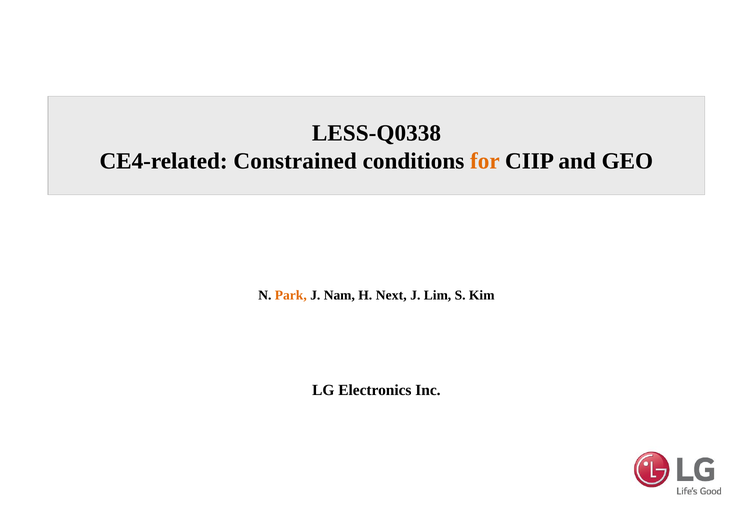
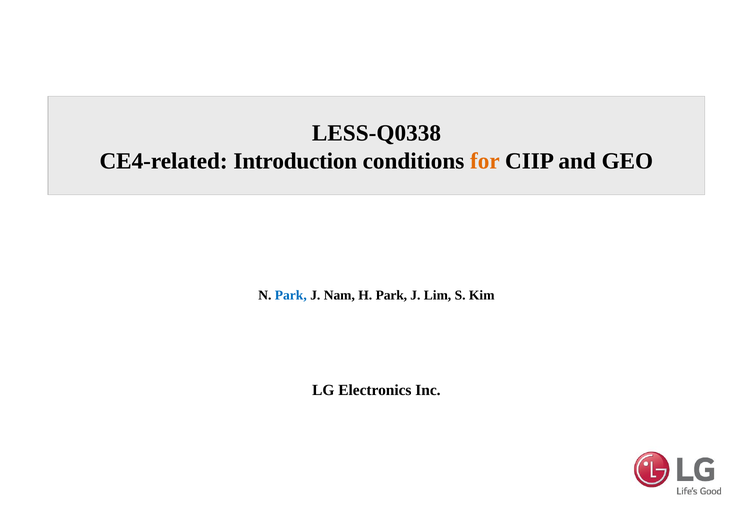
Constrained: Constrained -> Introduction
Park at (291, 295) colour: orange -> blue
H Next: Next -> Park
